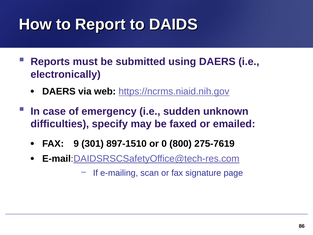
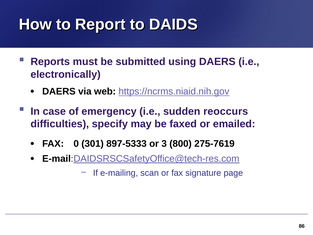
unknown: unknown -> reoccurs
9: 9 -> 0
897-1510: 897-1510 -> 897-5333
0: 0 -> 3
